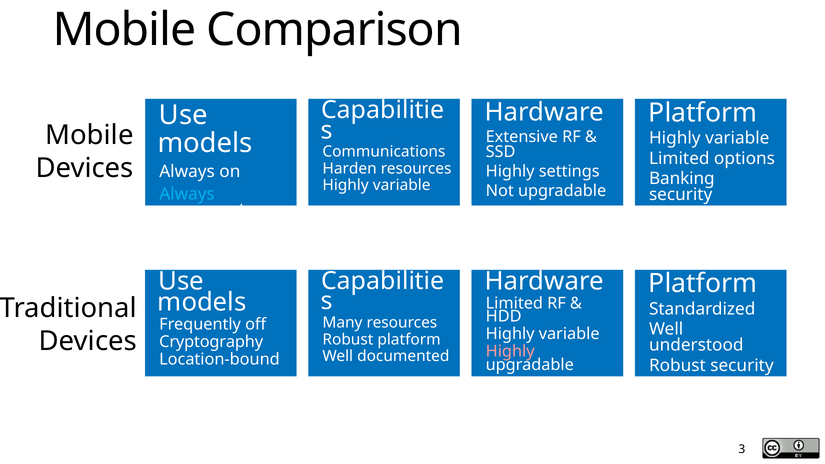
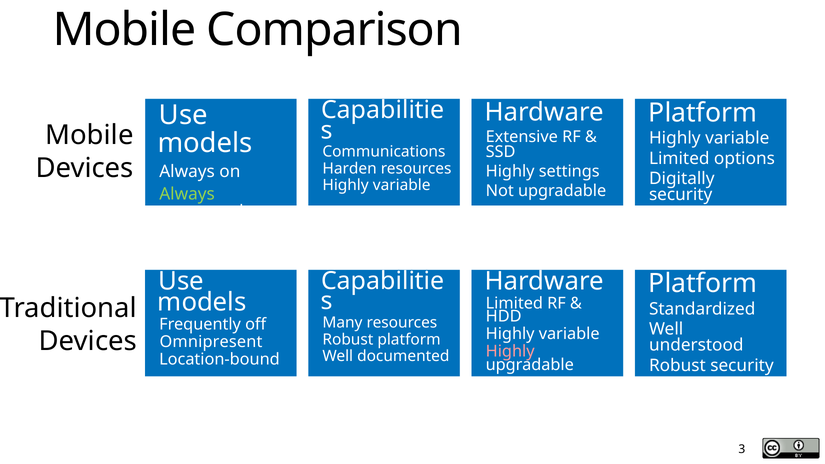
Banking: Banking -> Digitally
Always at (187, 194) colour: light blue -> light green
Cryptography at (211, 342): Cryptography -> Omnipresent
